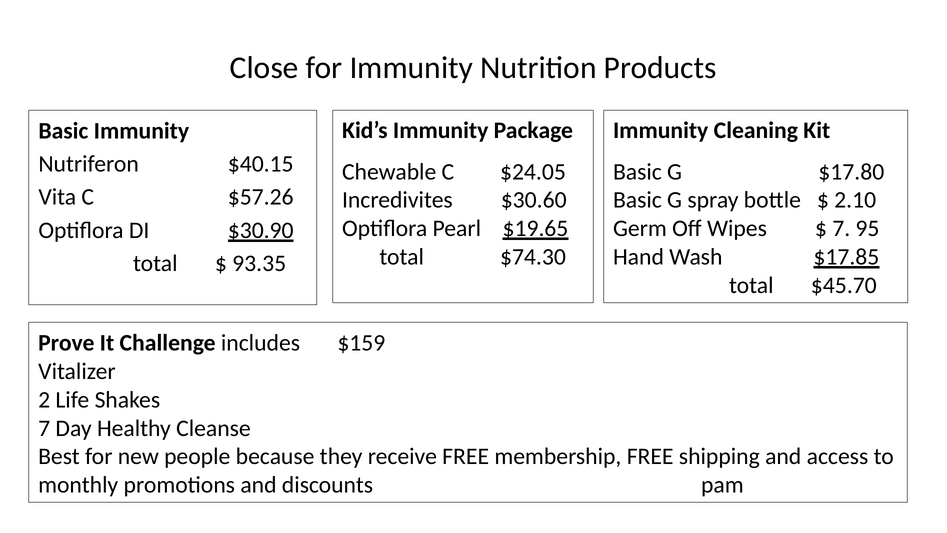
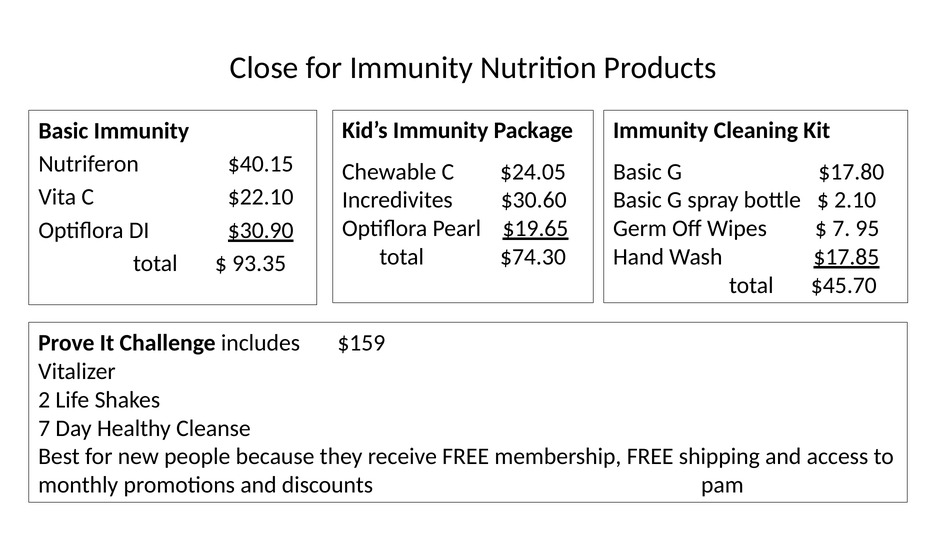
$57.26: $57.26 -> $22.10
